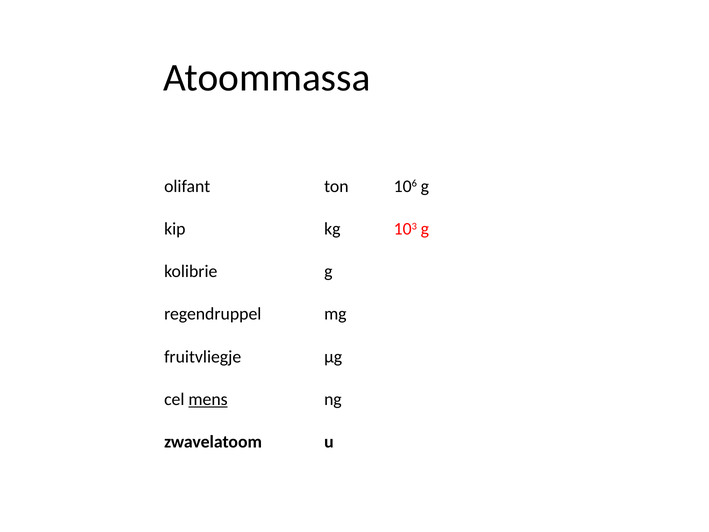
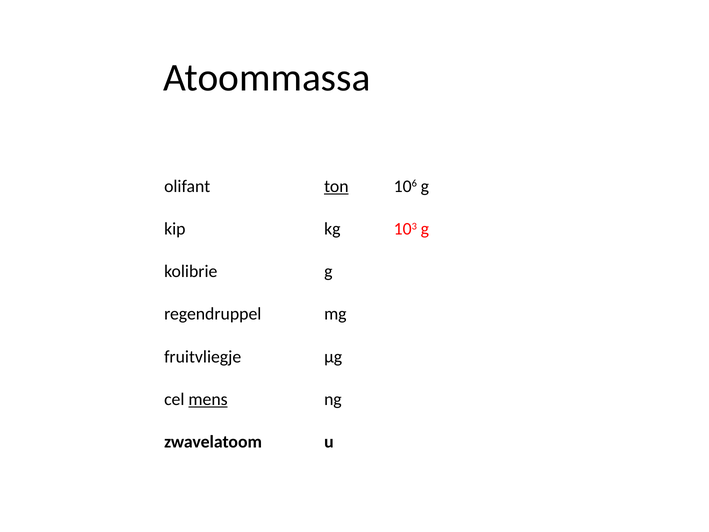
ton underline: none -> present
